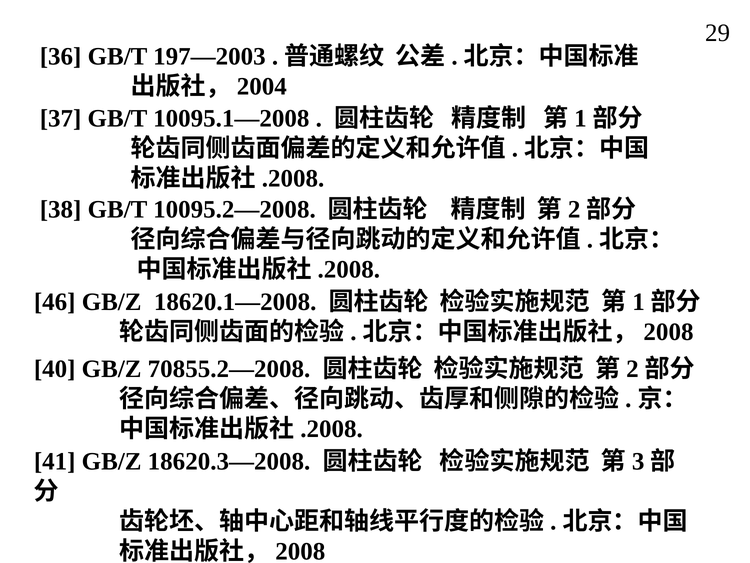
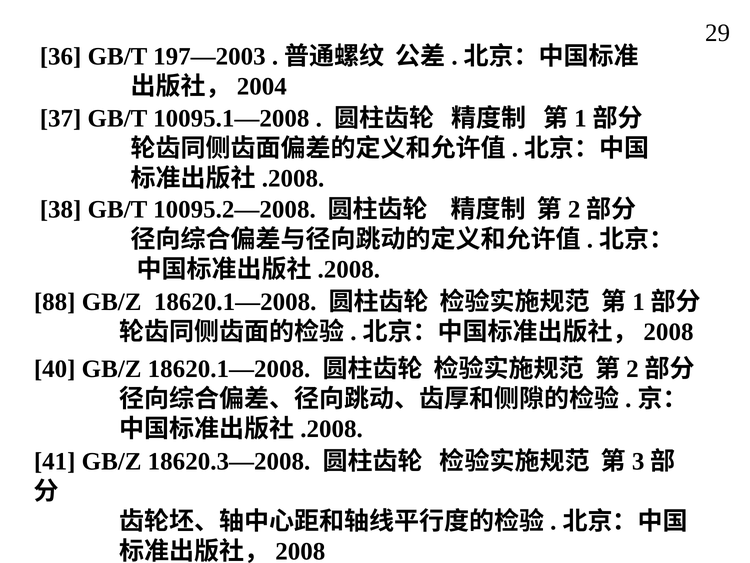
46: 46 -> 88
40 GB/Z 70855.2—2008: 70855.2—2008 -> 18620.1—2008
